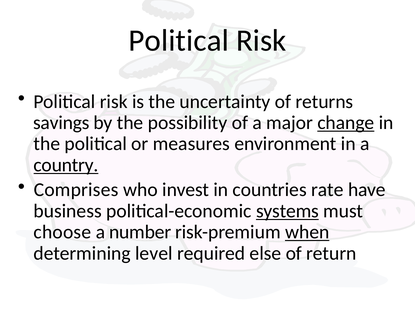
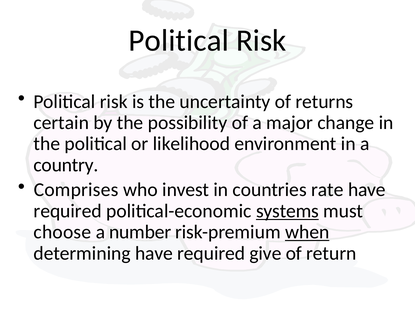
savings: savings -> certain
change underline: present -> none
measures: measures -> likelihood
country underline: present -> none
business at (68, 211): business -> required
determining level: level -> have
else: else -> give
